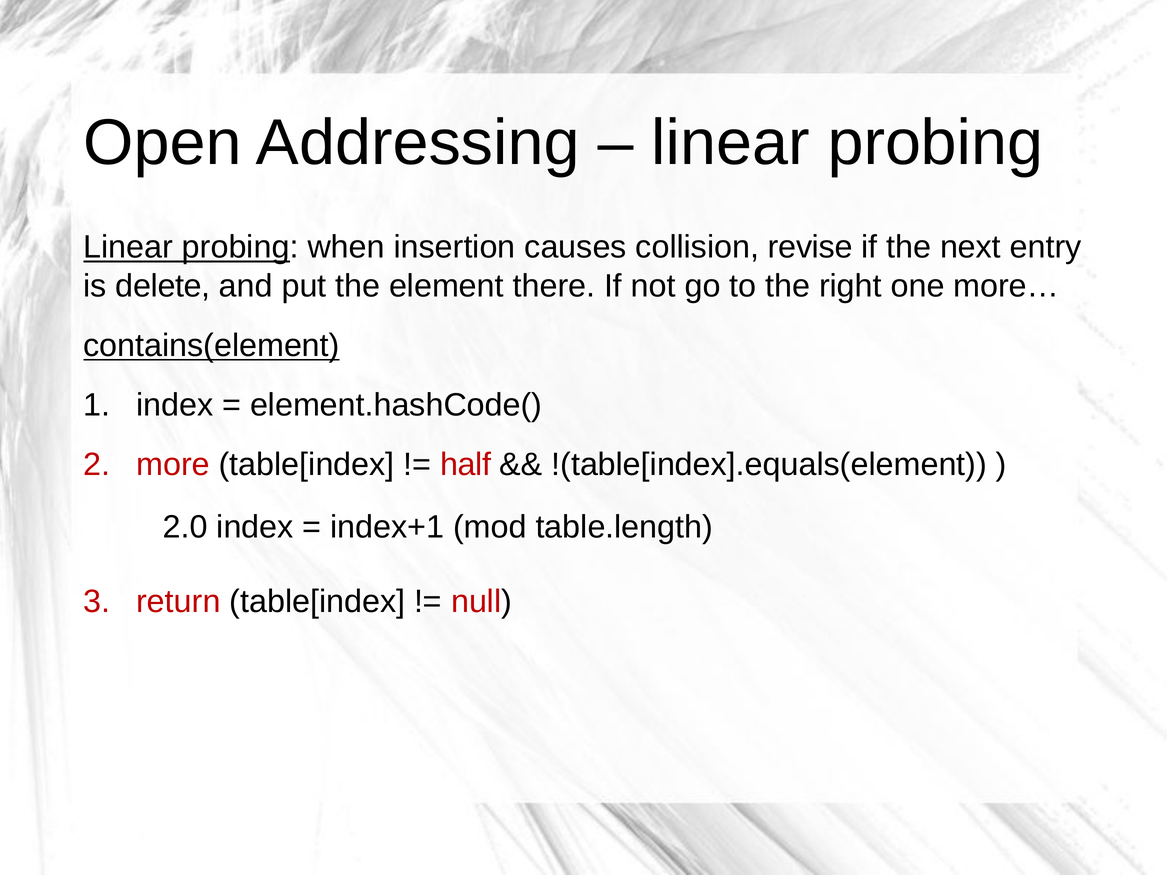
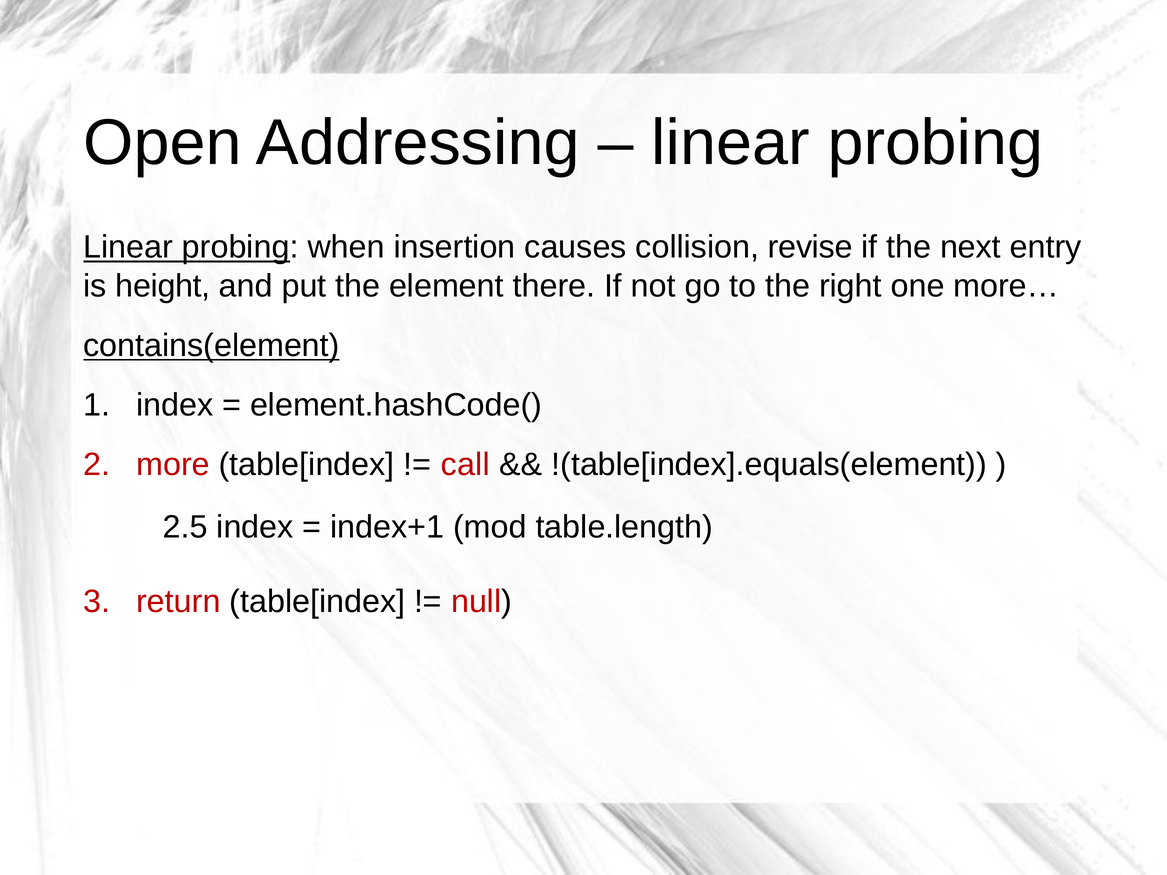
delete: delete -> height
half: half -> call
2.0: 2.0 -> 2.5
